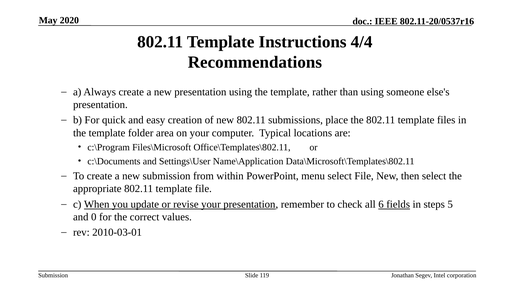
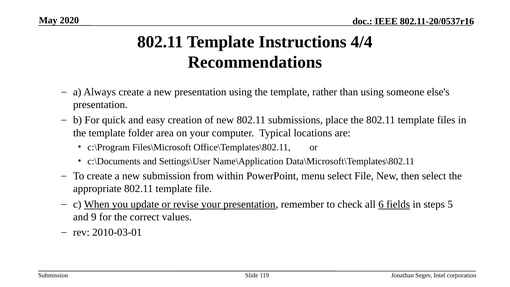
0: 0 -> 9
